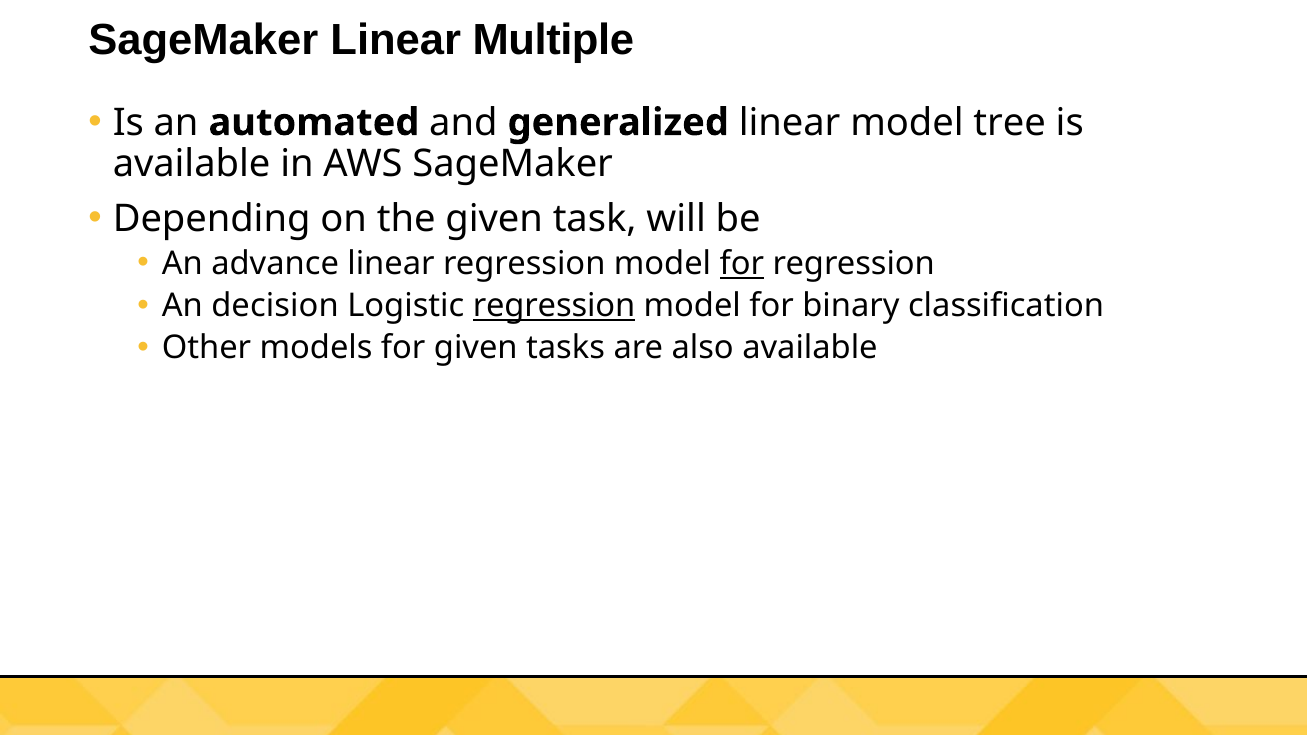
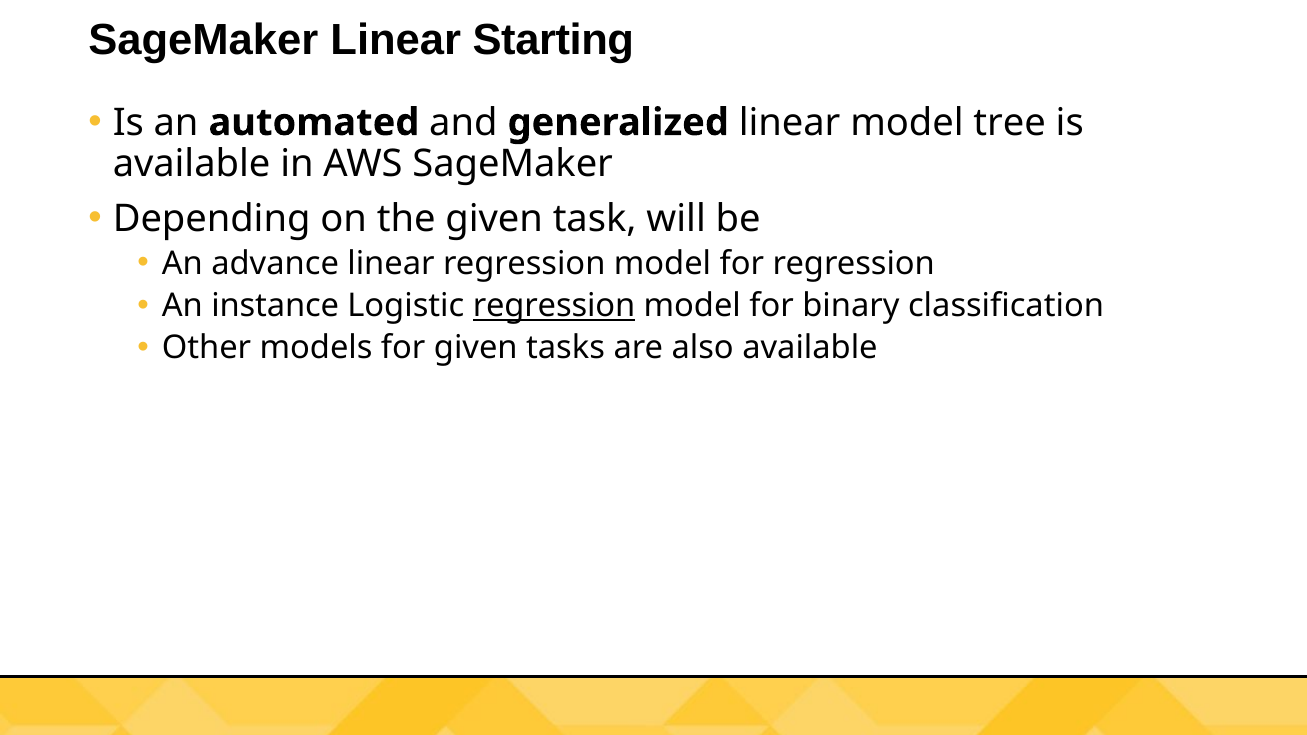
Multiple: Multiple -> Starting
for at (742, 264) underline: present -> none
decision: decision -> instance
